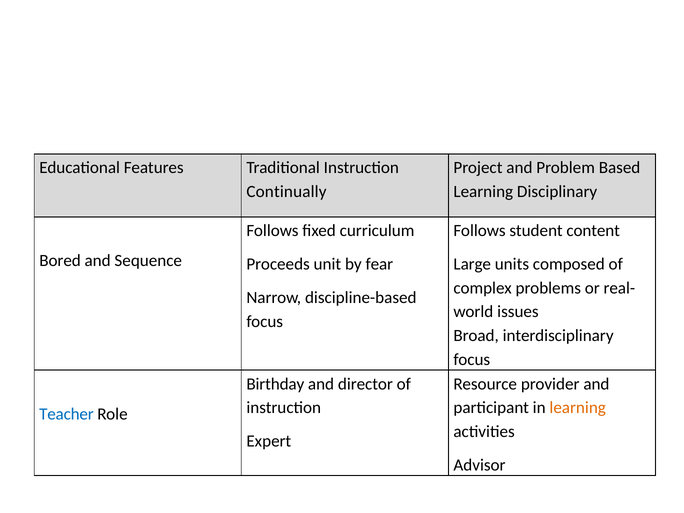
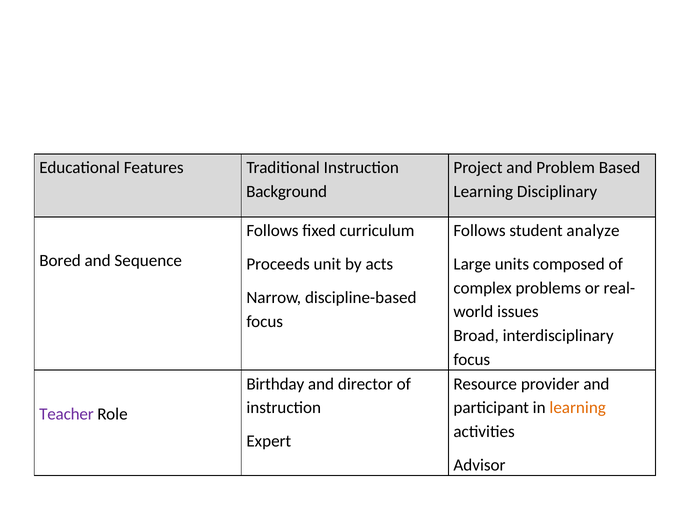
Continually: Continually -> Background
content: content -> analyze
fear: fear -> acts
Teacher colour: blue -> purple
